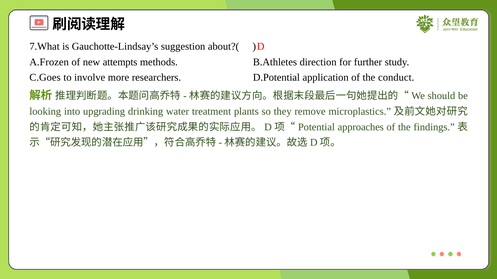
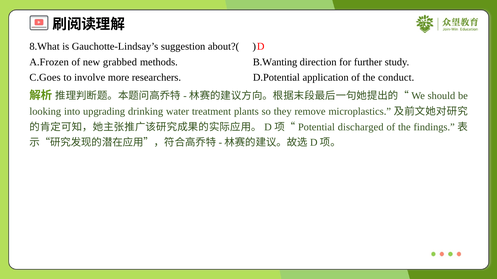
7.What: 7.What -> 8.What
attempts: attempts -> grabbed
B.Athletes: B.Athletes -> B.Wanting
approaches: approaches -> discharged
